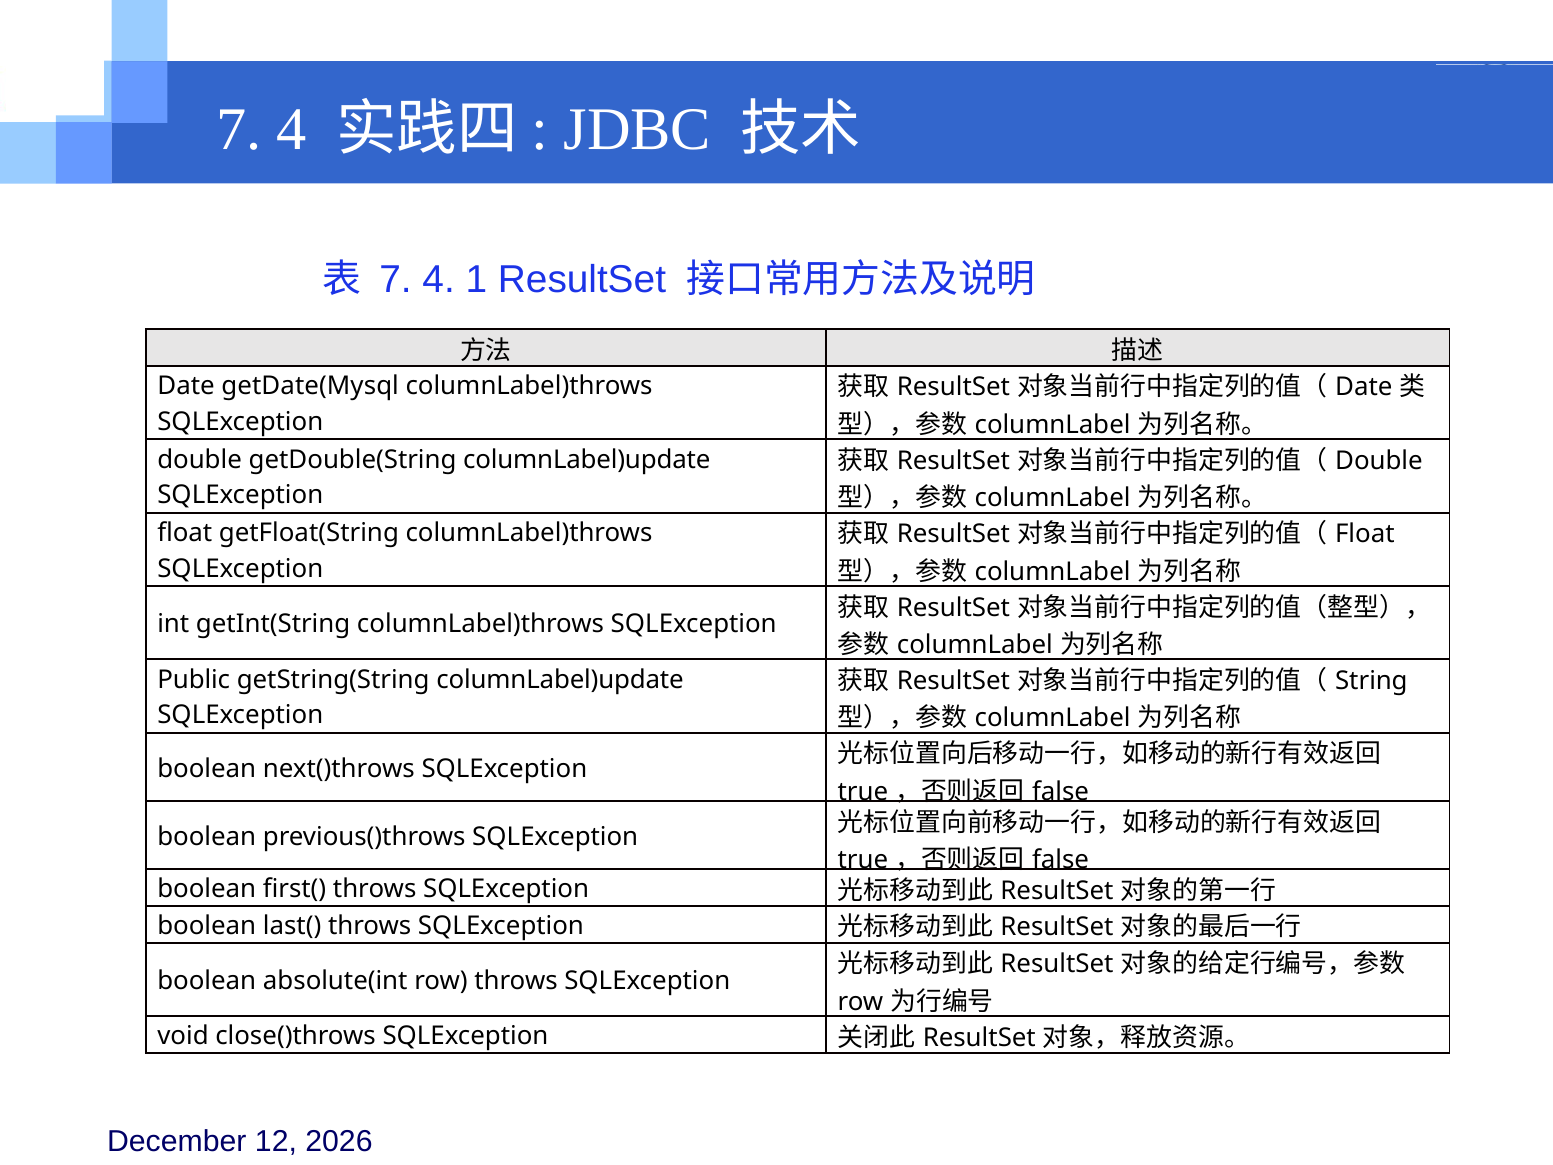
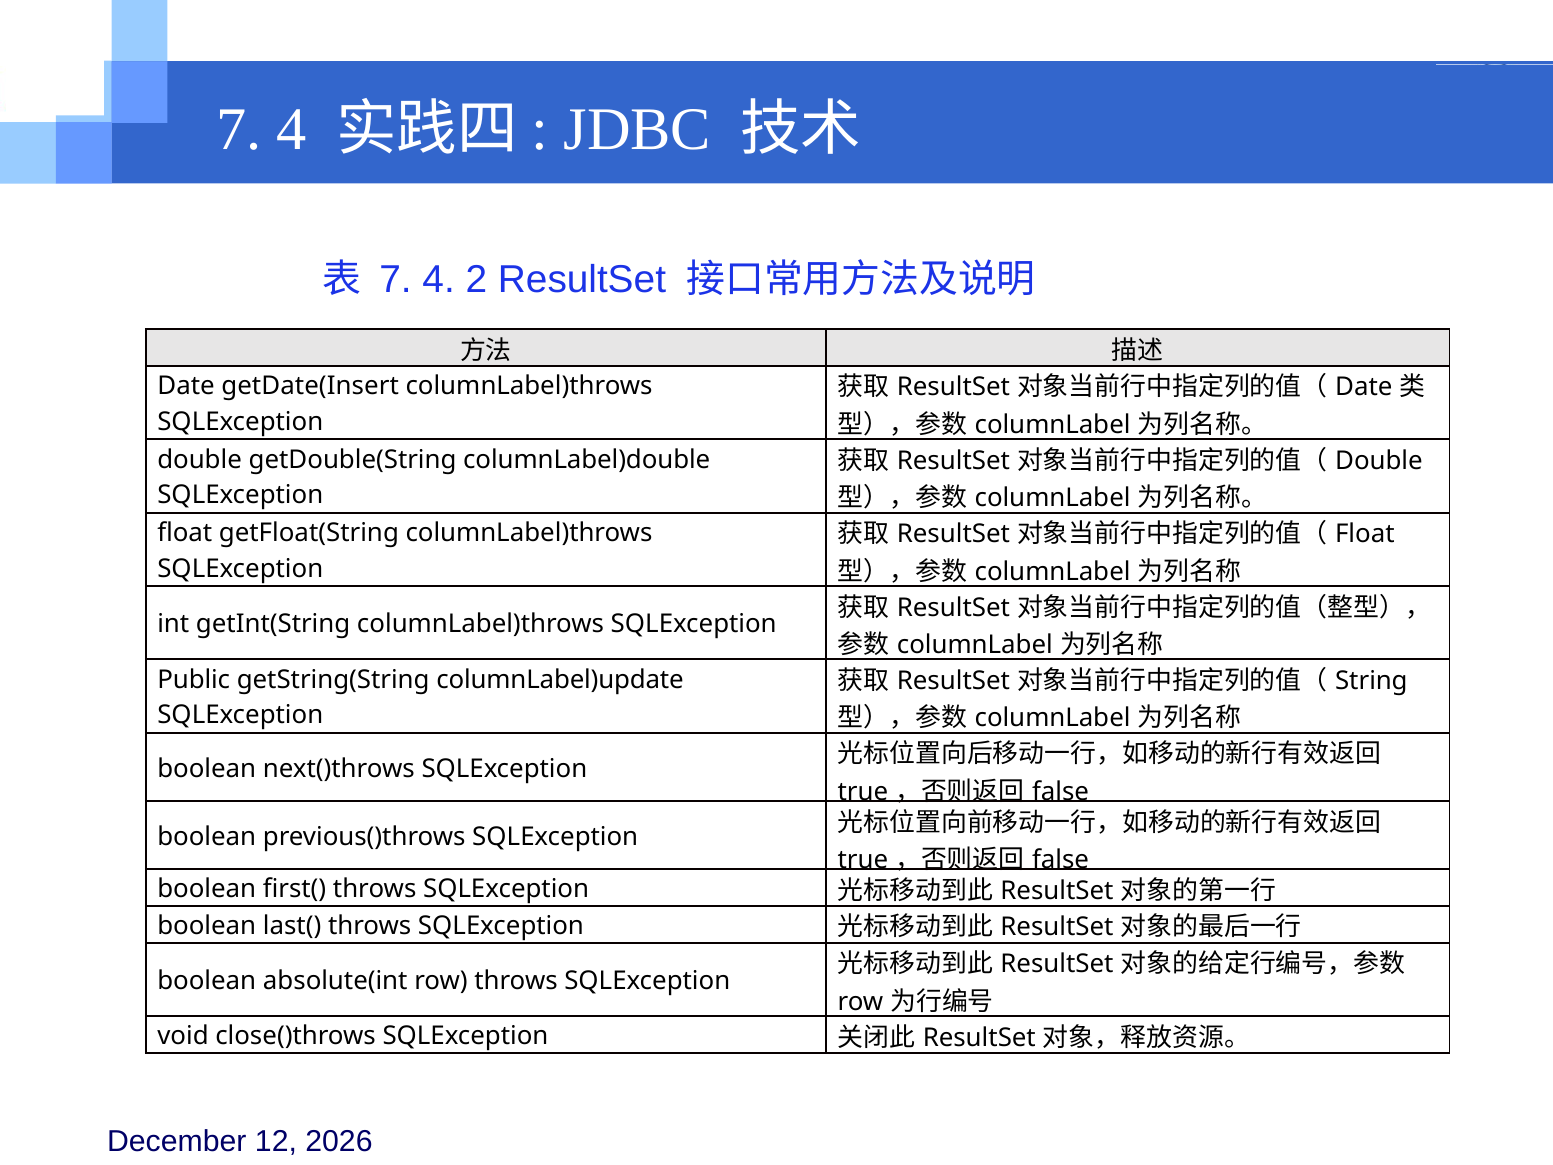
1: 1 -> 2
getDate(Mysql: getDate(Mysql -> getDate(Insert
getDouble(String columnLabel)update: columnLabel)update -> columnLabel)double
